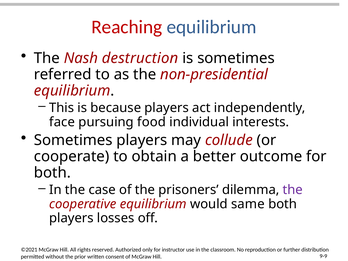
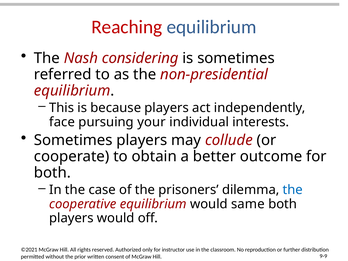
destruction: destruction -> considering
food: food -> your
the at (293, 190) colour: purple -> blue
players losses: losses -> would
